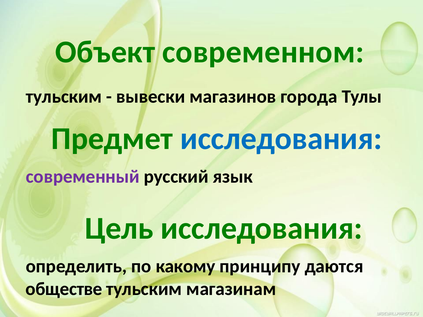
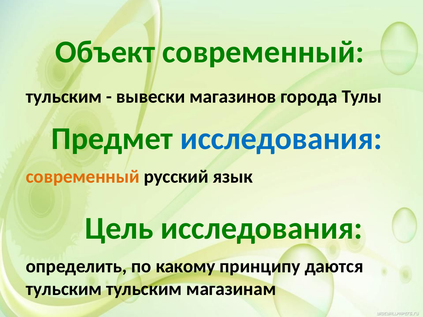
Объект современном: современном -> современный
современный at (83, 177) colour: purple -> orange
обществе at (64, 289): обществе -> тульским
